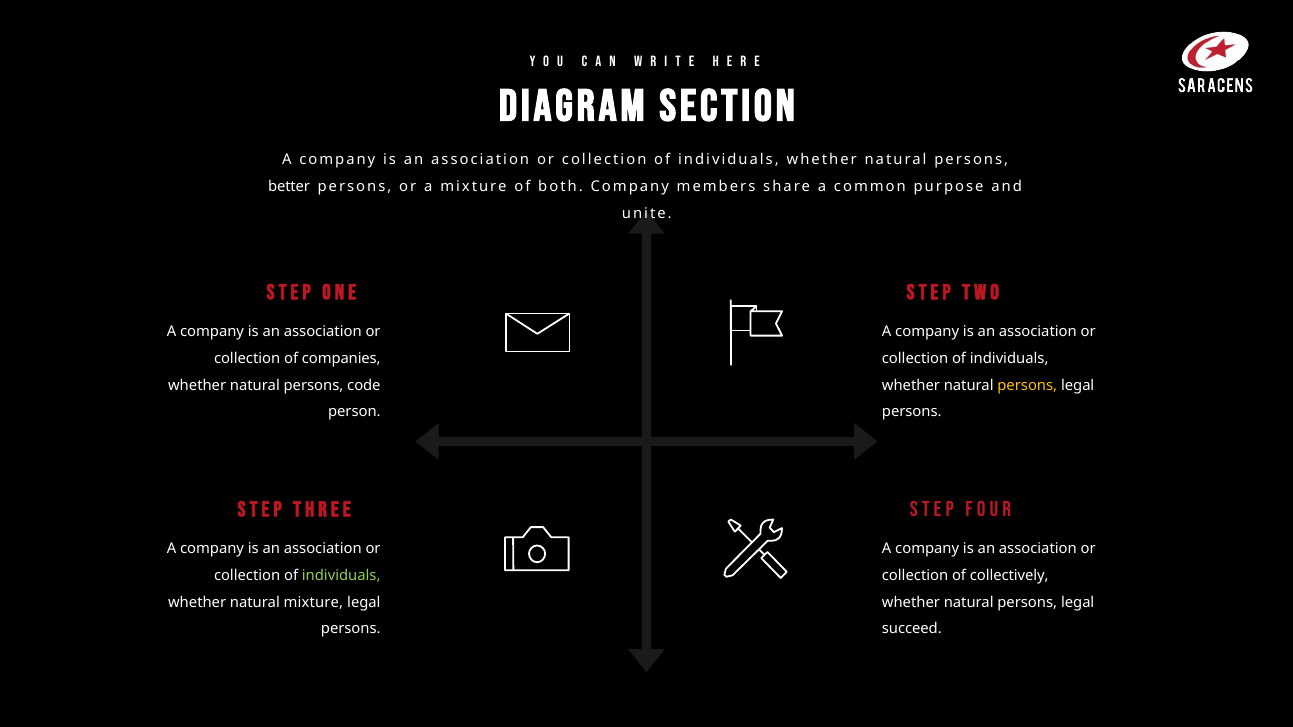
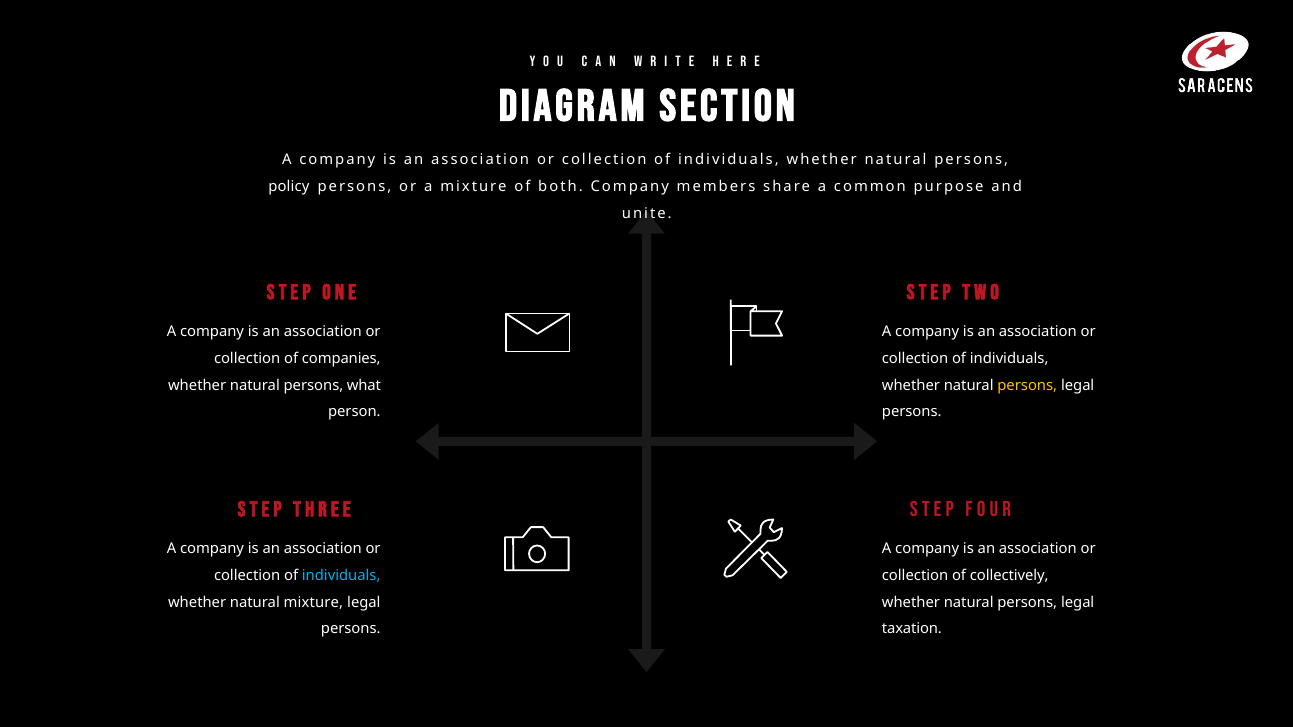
better: better -> policy
code: code -> what
individuals at (341, 576) colour: light green -> light blue
succeed: succeed -> taxation
